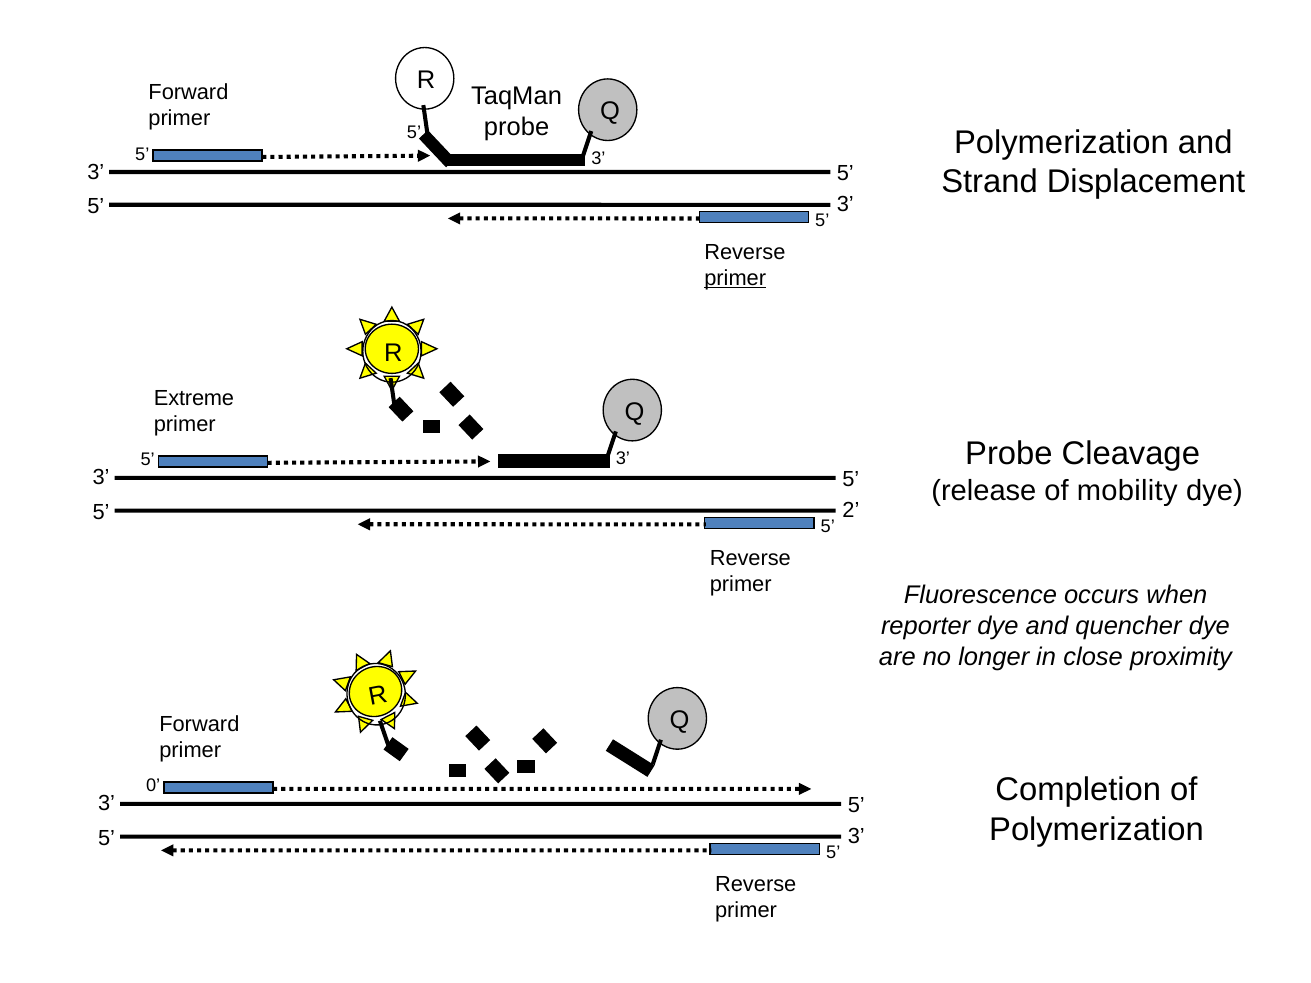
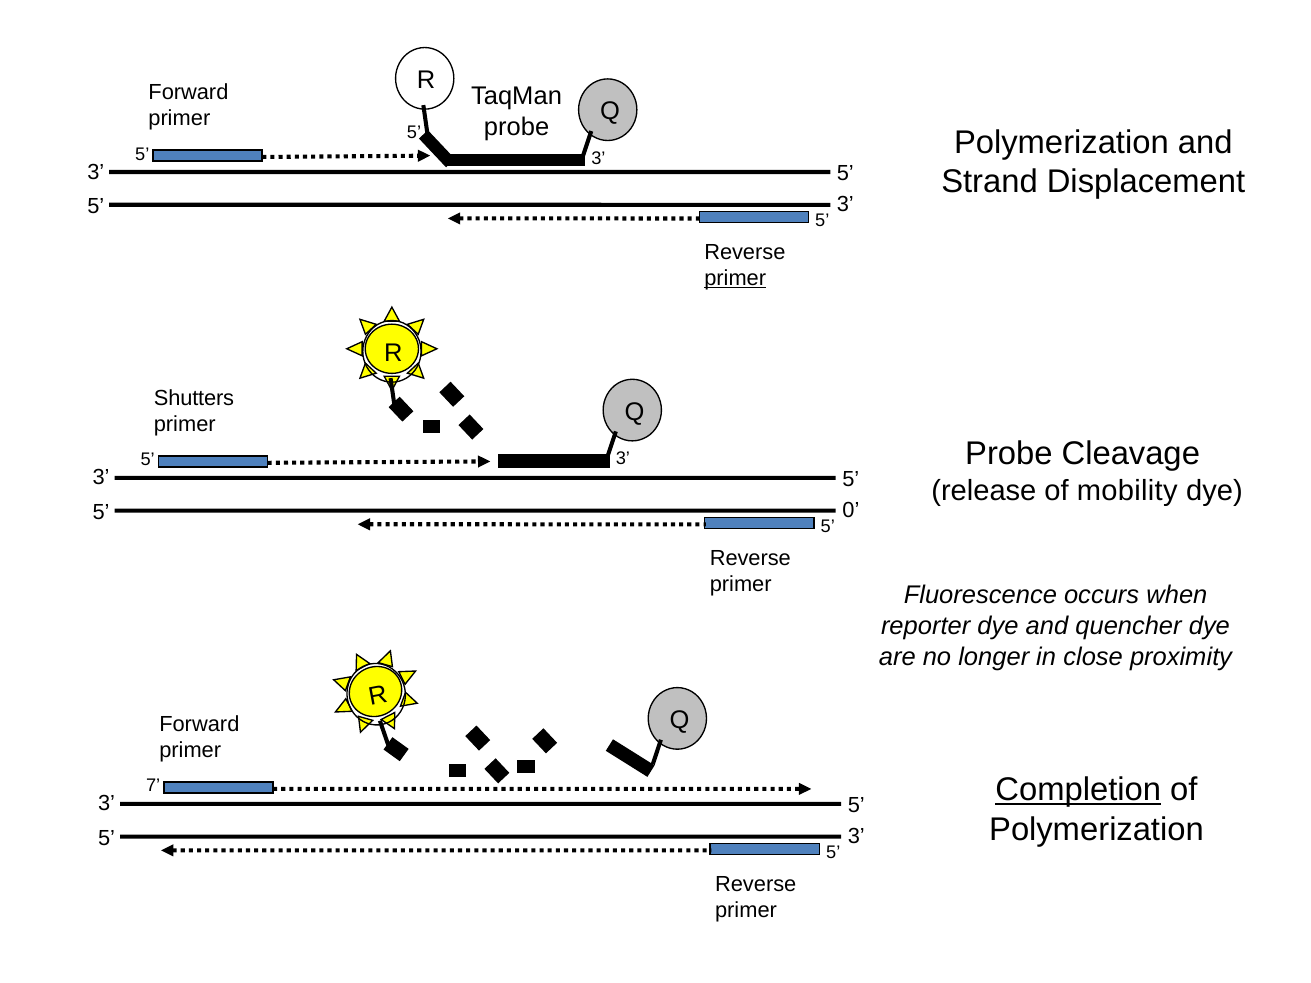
Extreme: Extreme -> Shutters
2: 2 -> 0
Completion underline: none -> present
0: 0 -> 7
